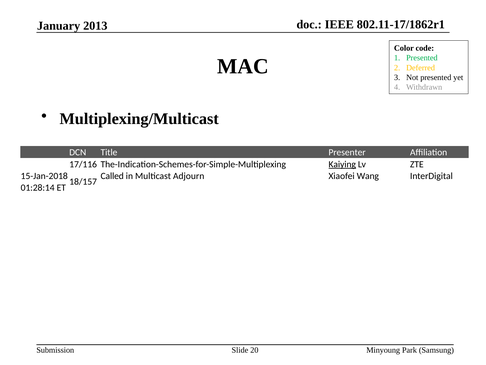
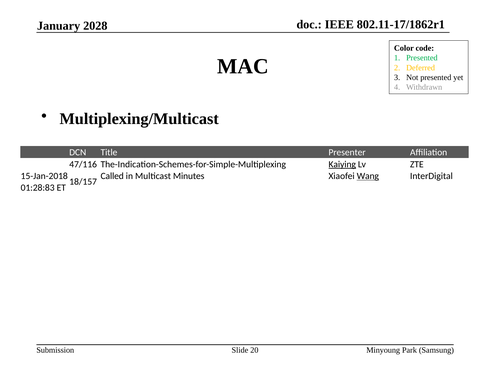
2013: 2013 -> 2028
17/116: 17/116 -> 47/116
Adjourn: Adjourn -> Minutes
Wang underline: none -> present
01:28:14: 01:28:14 -> 01:28:83
